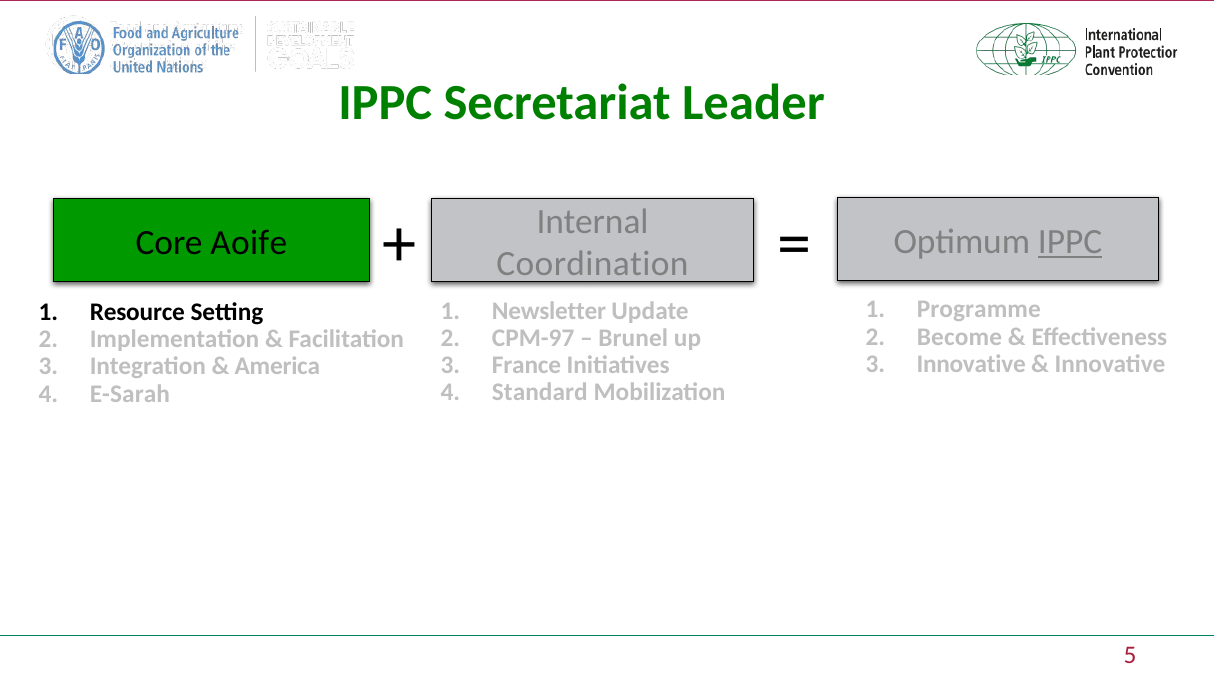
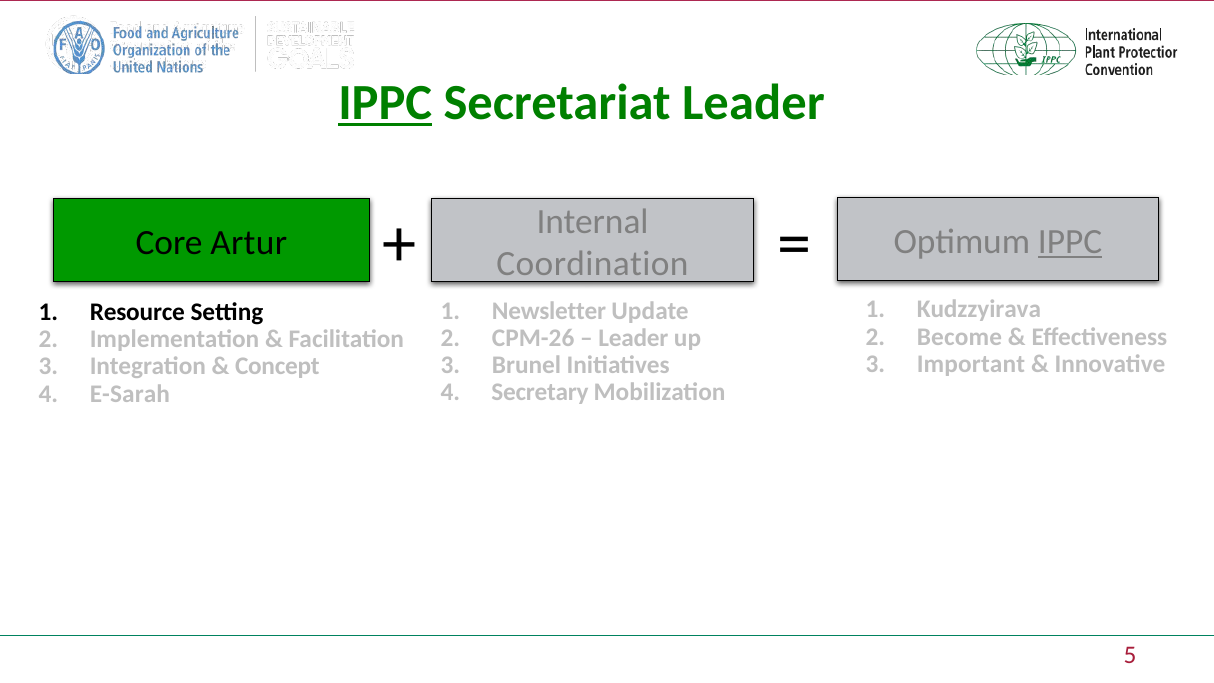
IPPC at (385, 103) underline: none -> present
Aoife: Aoife -> Artur
Programme: Programme -> Kudzzyirava
CPM-97: CPM-97 -> CPM-26
Brunel at (633, 338): Brunel -> Leader
Innovative at (971, 364): Innovative -> Important
France: France -> Brunel
America: America -> Concept
Standard: Standard -> Secretary
